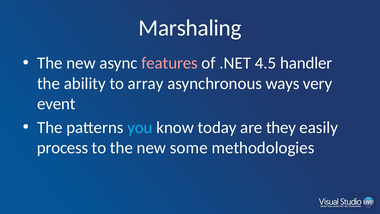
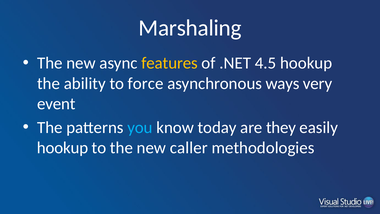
features colour: pink -> yellow
4.5 handler: handler -> hookup
array: array -> force
process at (63, 148): process -> hookup
some: some -> caller
